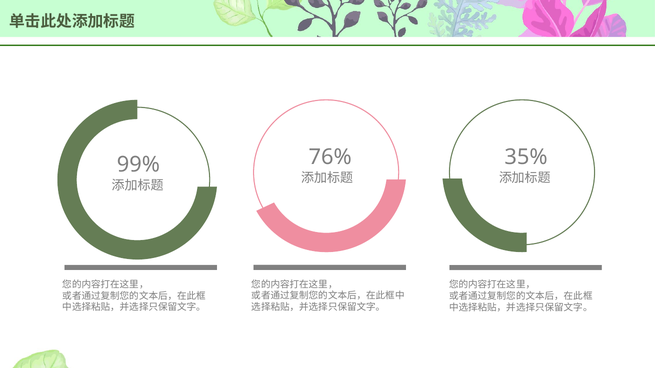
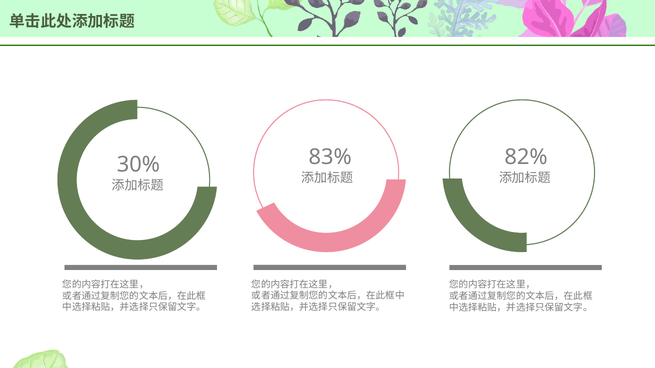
76%: 76% -> 83%
35%: 35% -> 82%
99%: 99% -> 30%
